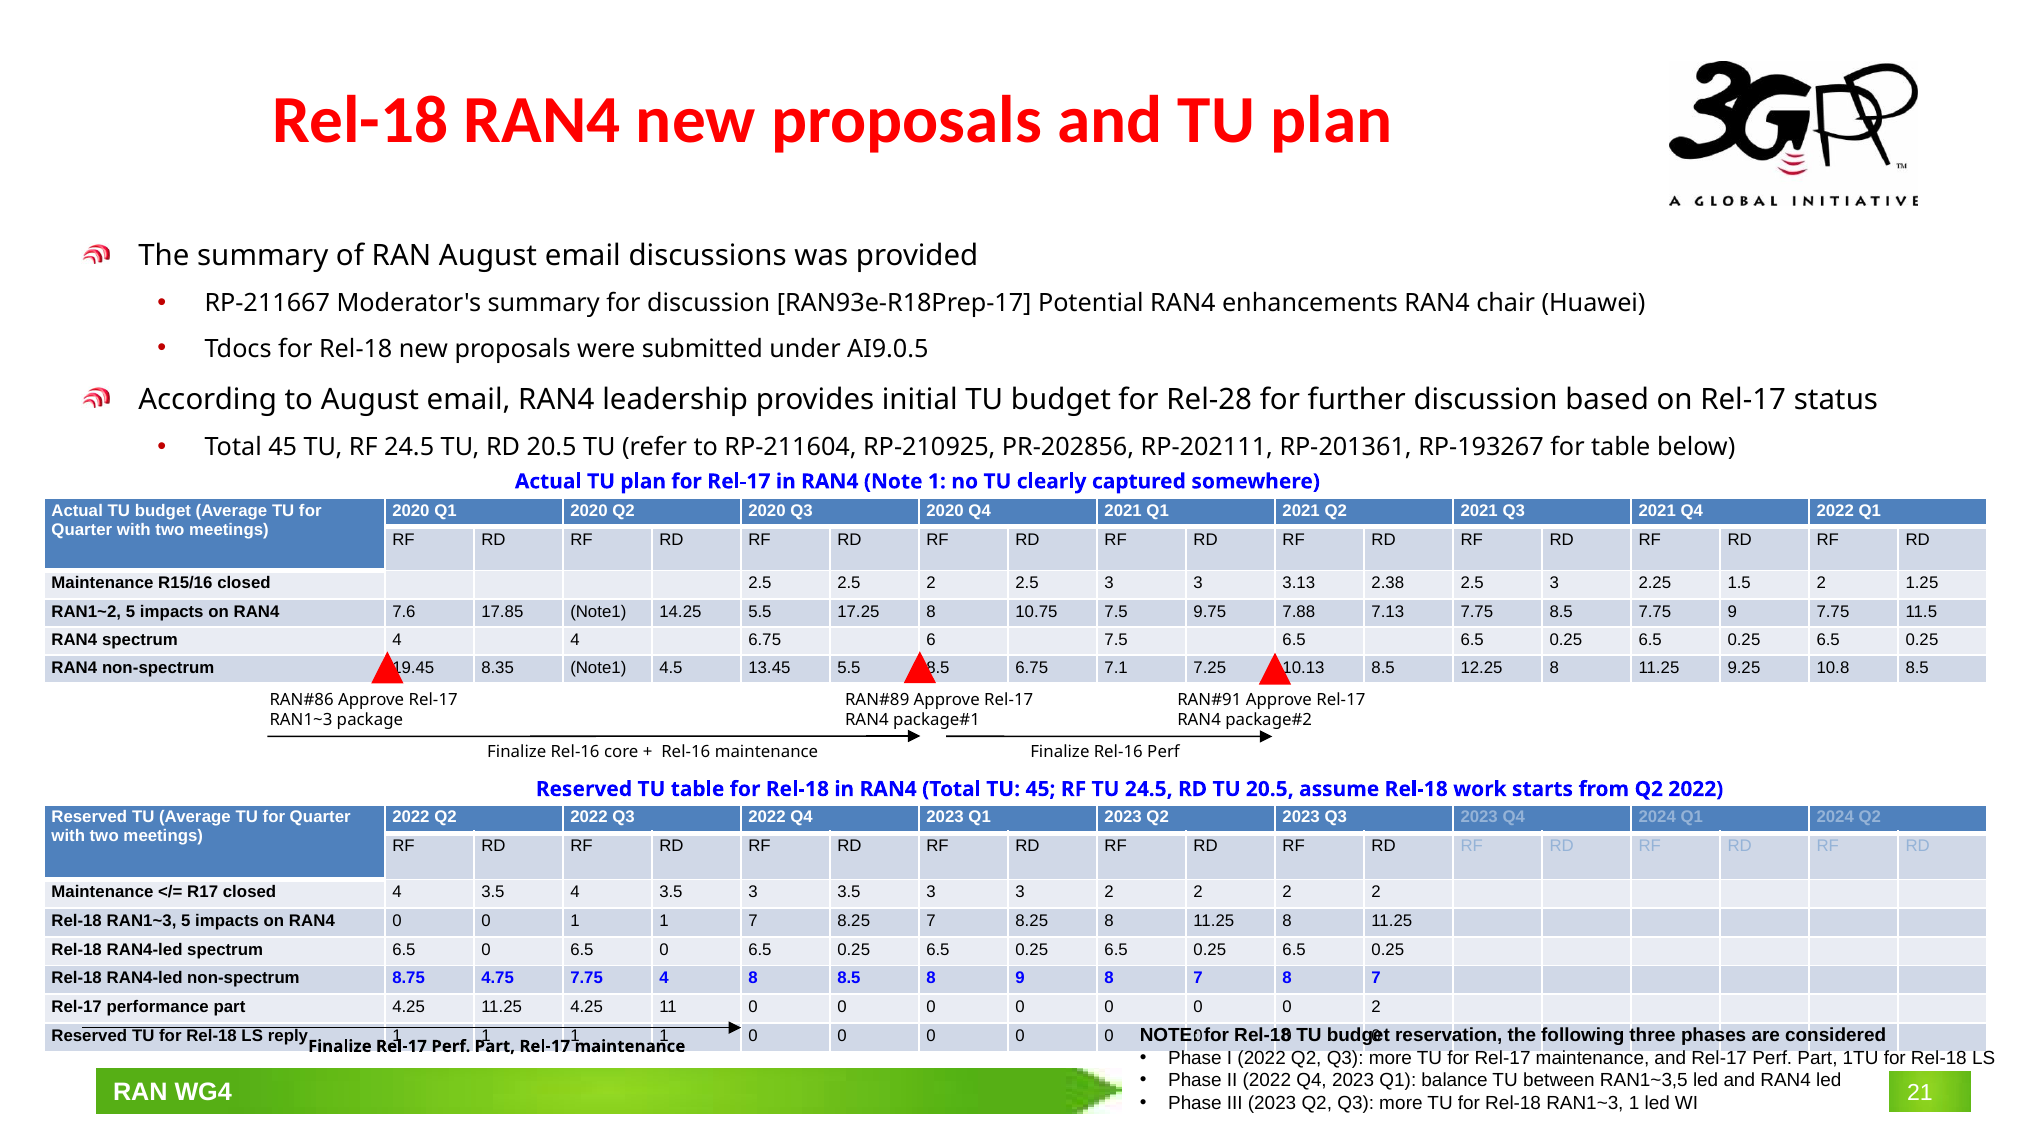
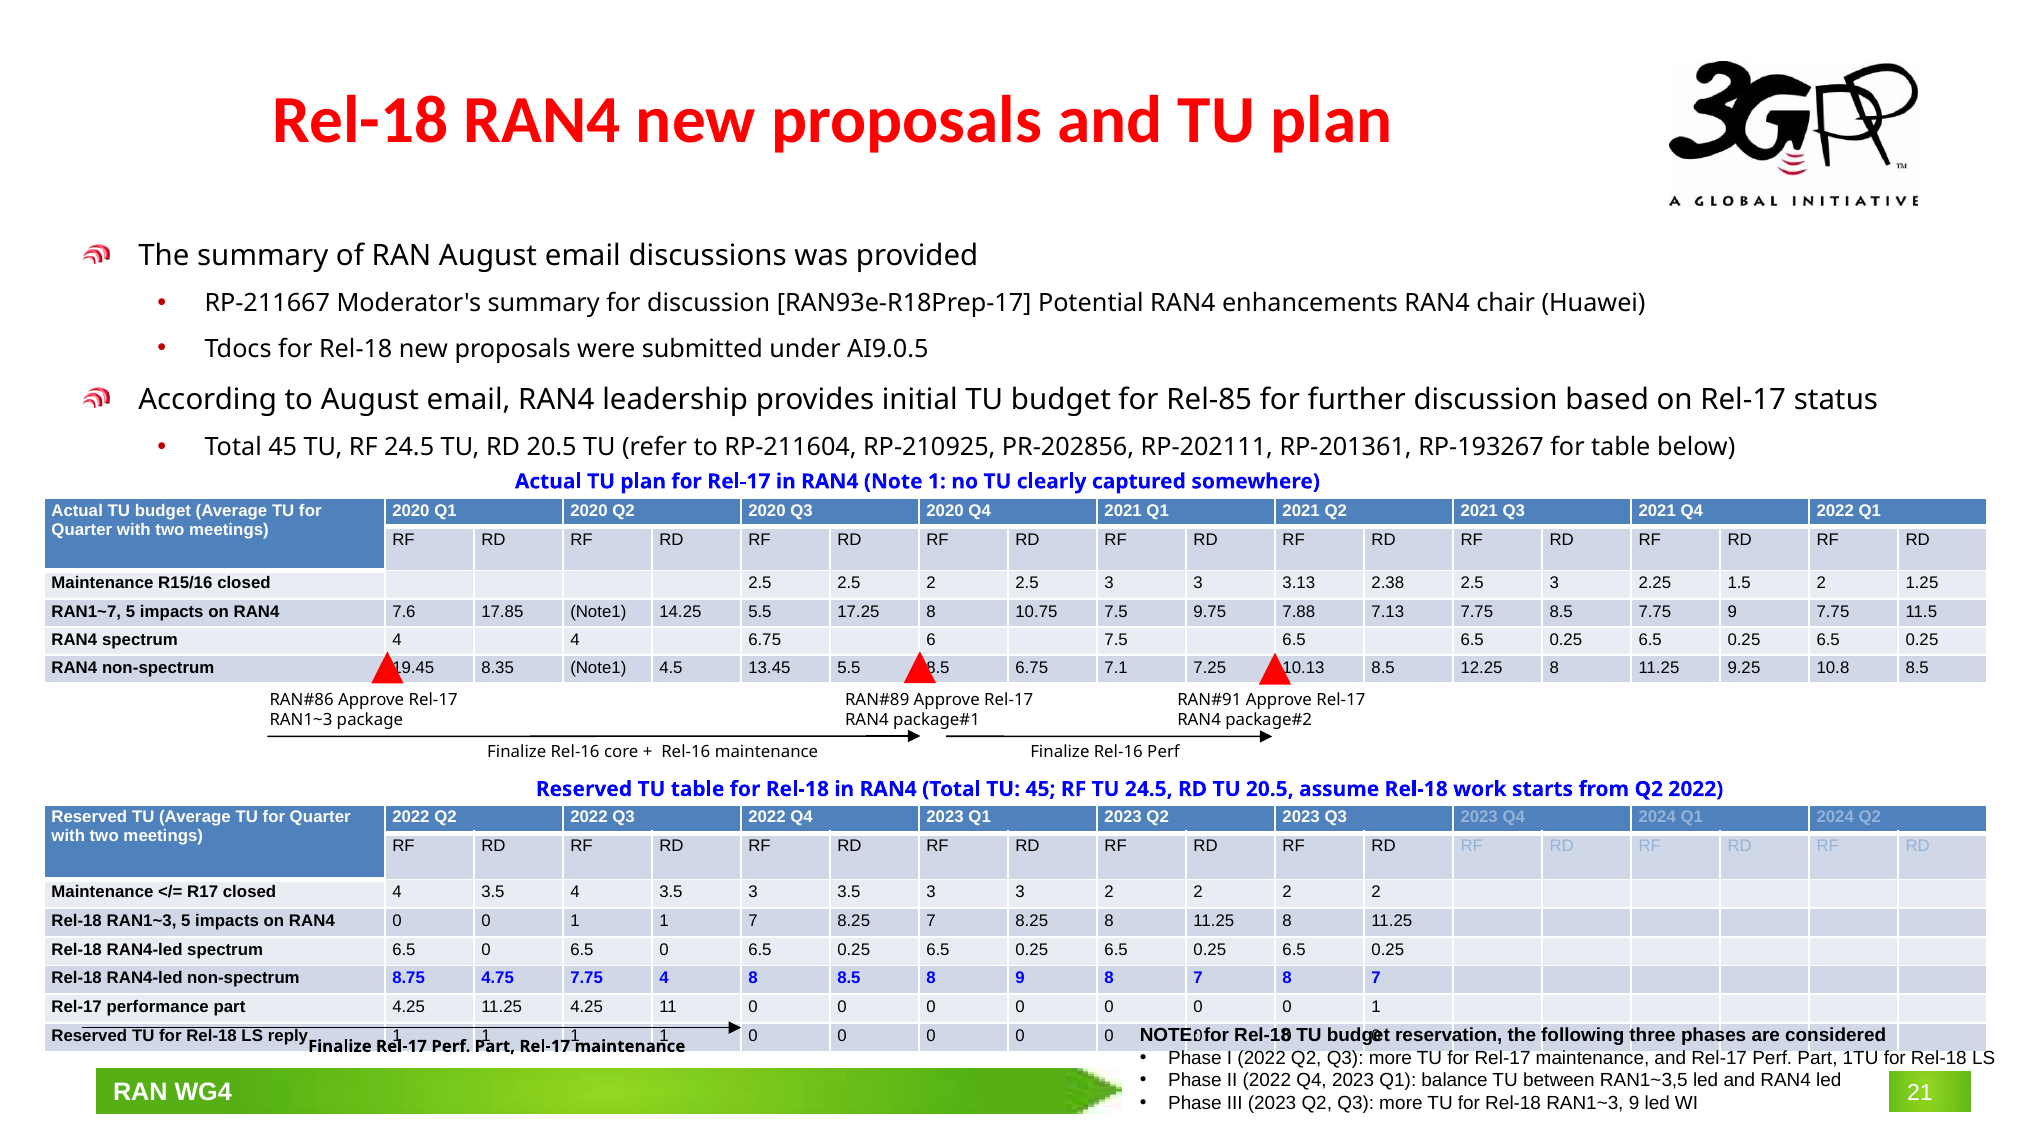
Rel-28: Rel-28 -> Rel-85
RAN1~2: RAN1~2 -> RAN1~7
0 0 0 2: 2 -> 1
RAN1~3 1: 1 -> 9
